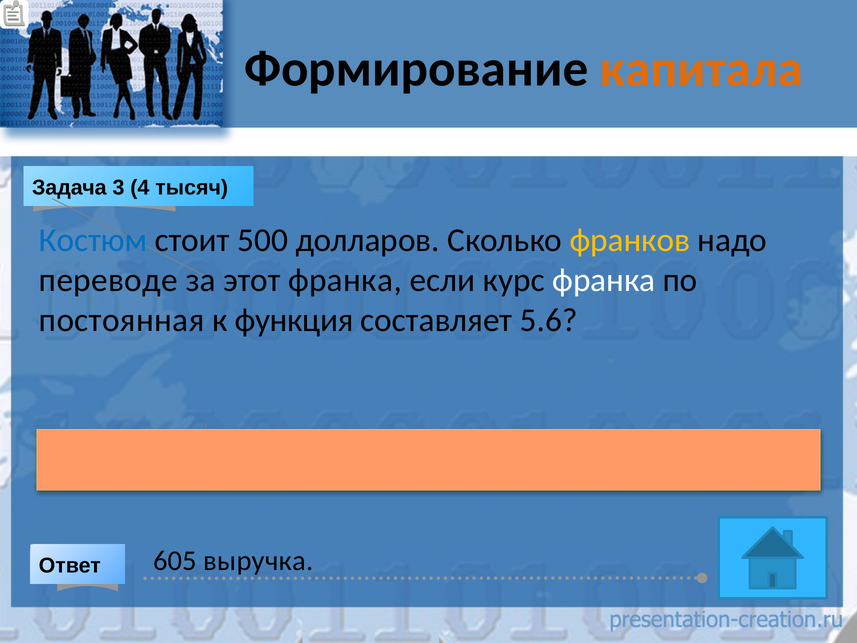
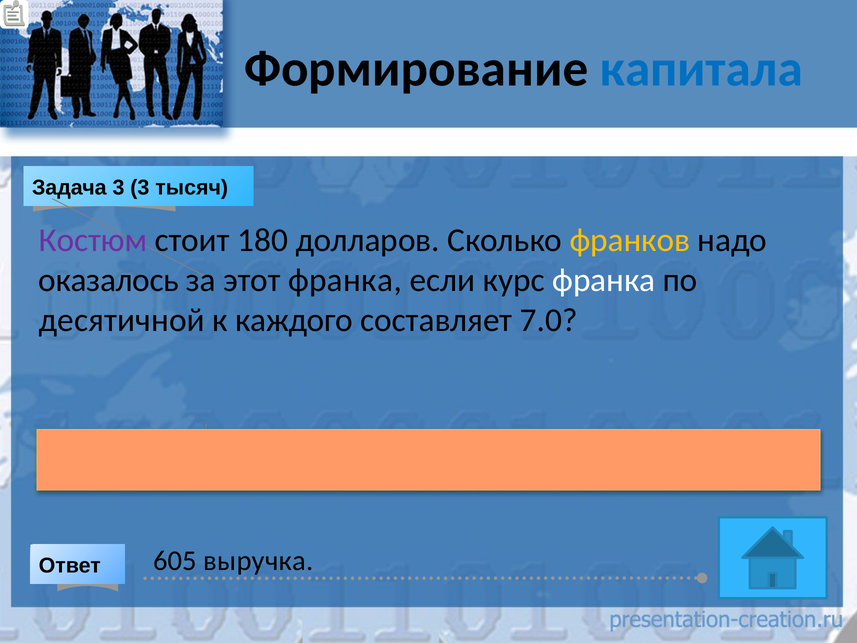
капитала colour: orange -> blue
3 4: 4 -> 3
Костюм colour: blue -> purple
500: 500 -> 180
переводе: переводе -> оказалось
постоянная: постоянная -> десятичной
функция: функция -> каждого
5.6: 5.6 -> 7.0
